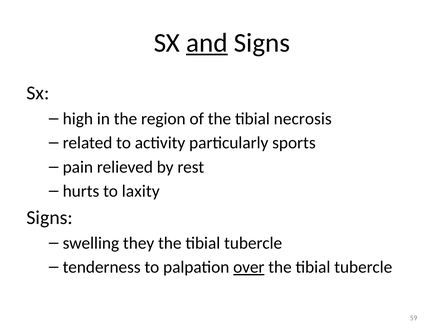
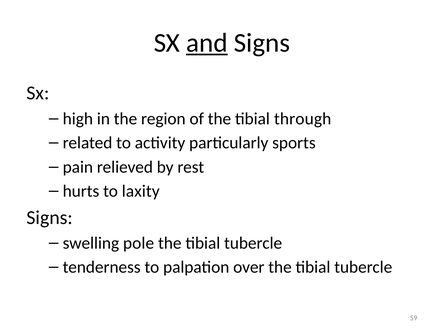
necrosis: necrosis -> through
they: they -> pole
over underline: present -> none
